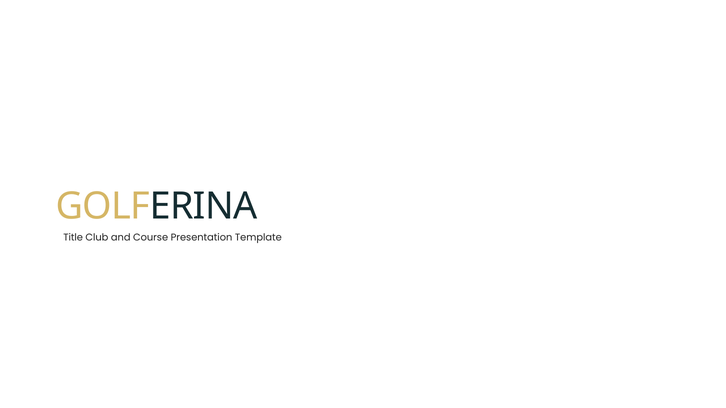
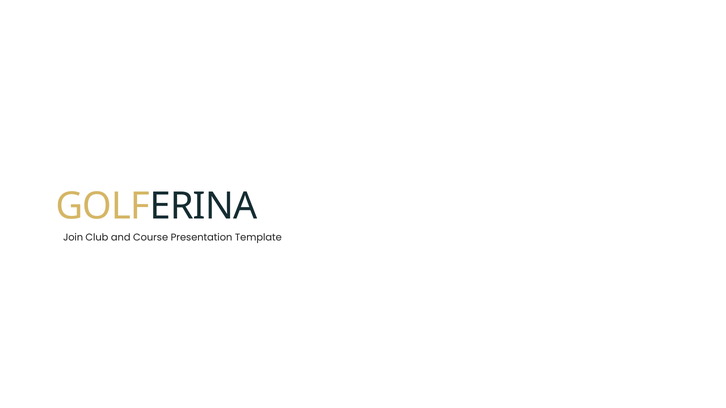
Title: Title -> Join
